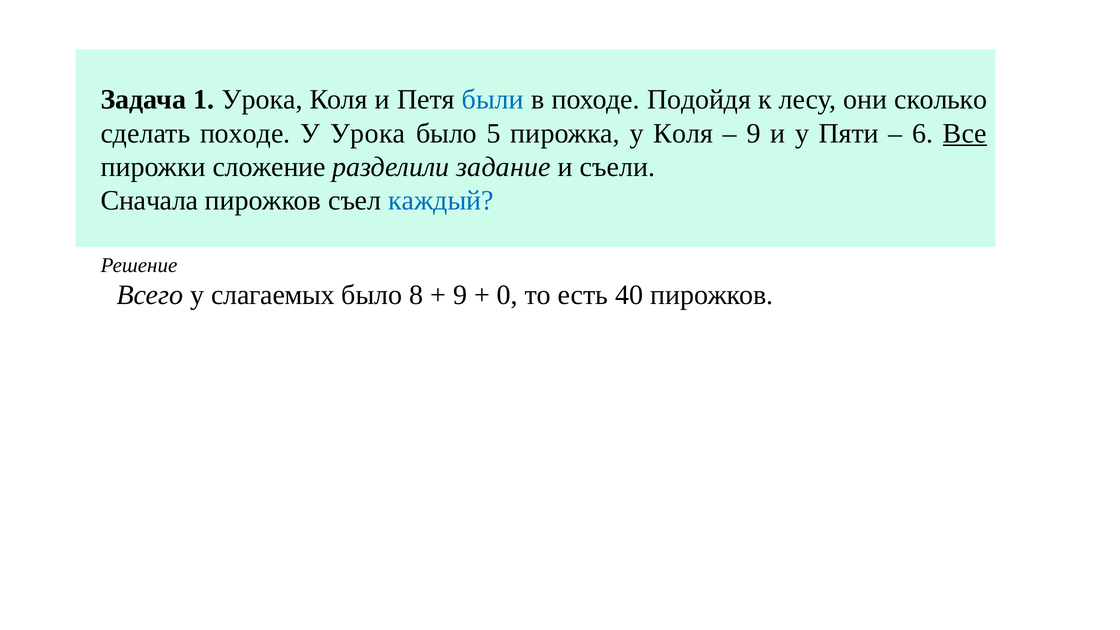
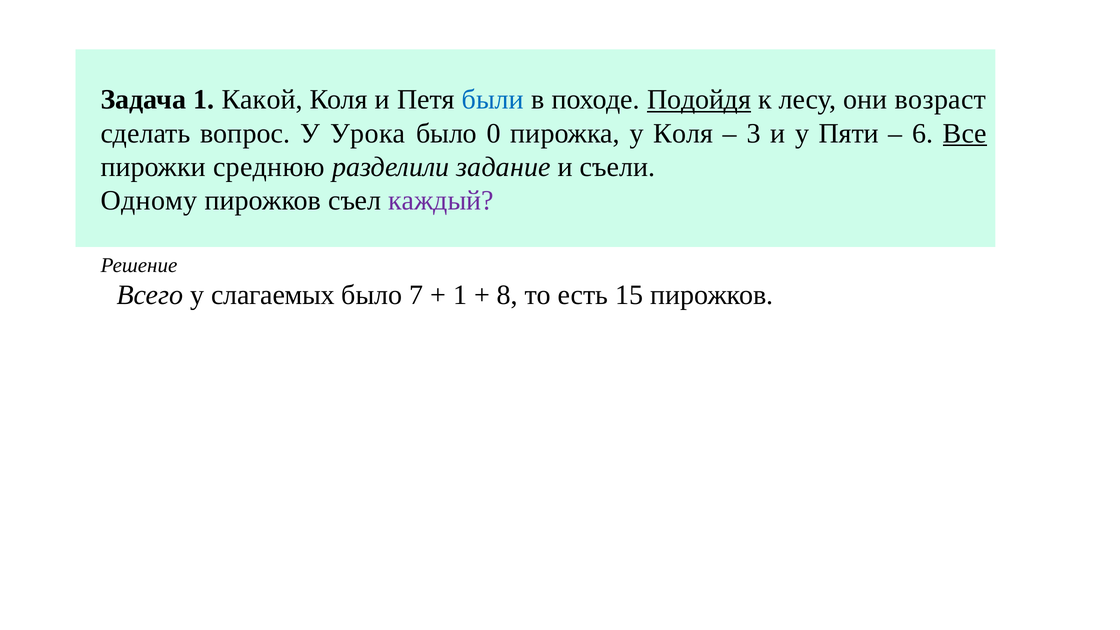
1 Урока: Урока -> Какой
Подойдя underline: none -> present
сколько: сколько -> возраст
сделать походе: походе -> вопрос
5: 5 -> 0
9 at (754, 133): 9 -> 3
сложение: сложение -> среднюю
Сначала: Сначала -> Одному
каждый colour: blue -> purple
8: 8 -> 7
9 at (460, 295): 9 -> 1
0: 0 -> 8
40: 40 -> 15
